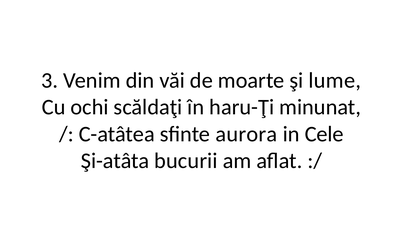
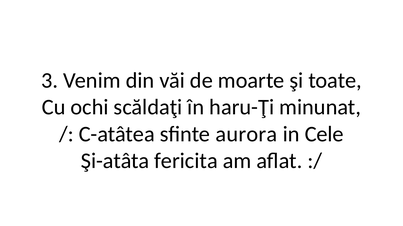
lume: lume -> toate
bucurii: bucurii -> fericita
